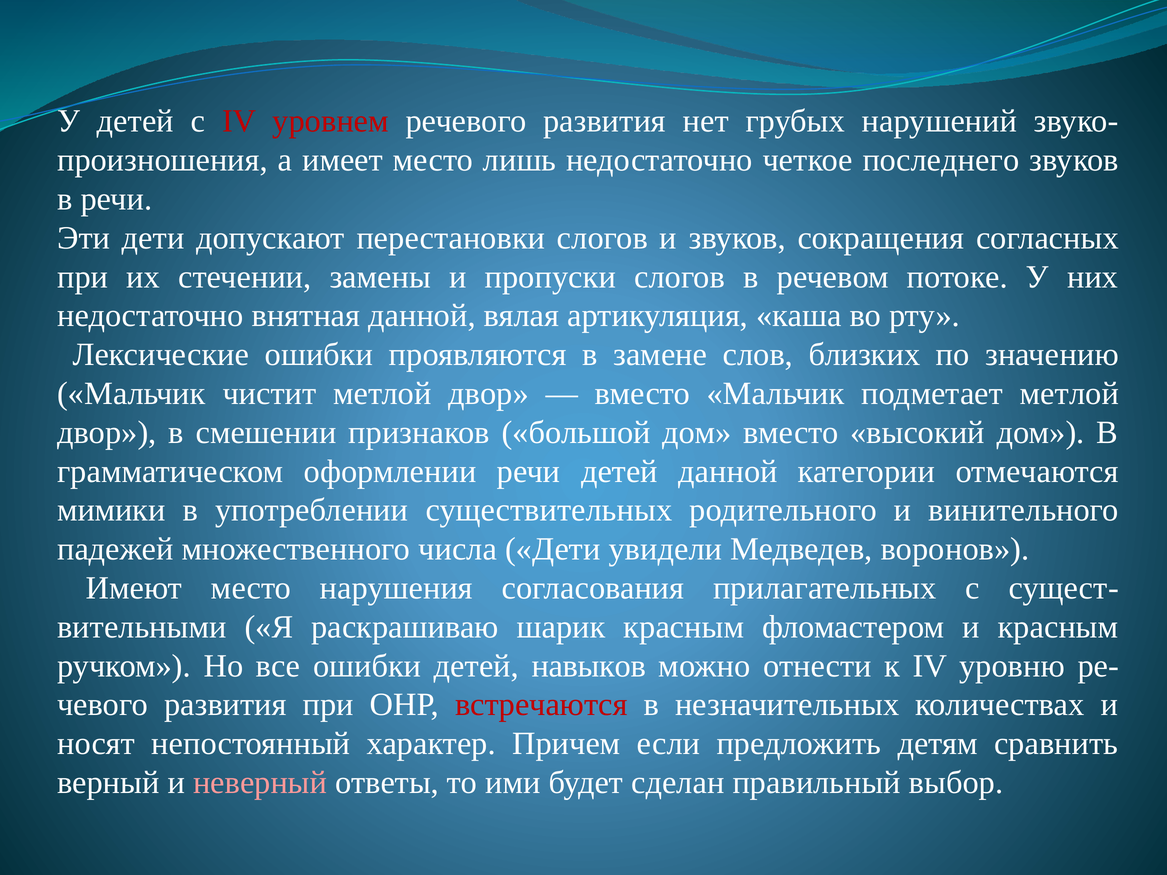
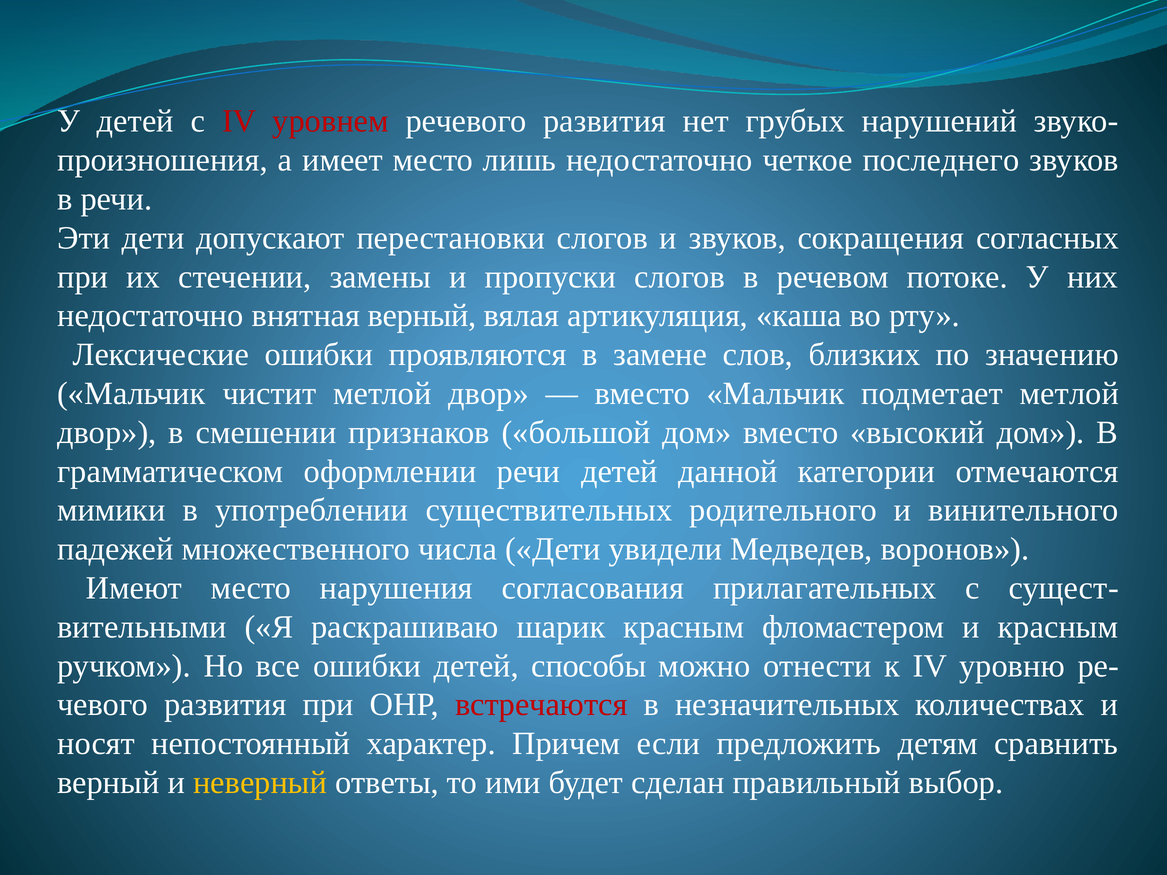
внятная данной: данной -> верный
навыков: навыков -> способы
неверный colour: pink -> yellow
